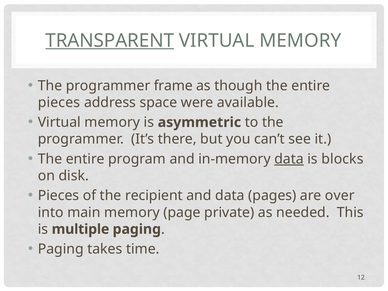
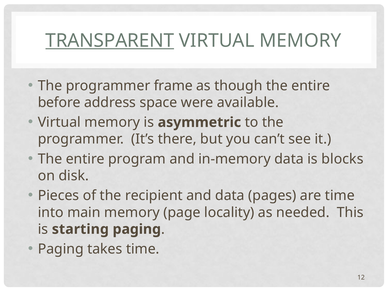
pieces at (59, 102): pieces -> before
data at (289, 159) underline: present -> none
are over: over -> time
private: private -> locality
multiple: multiple -> starting
